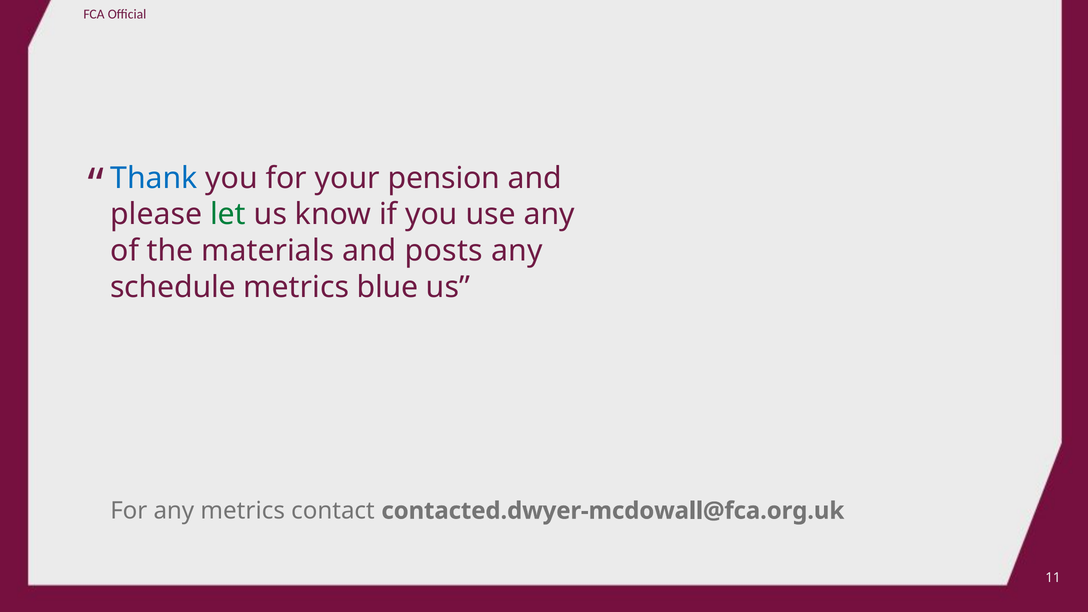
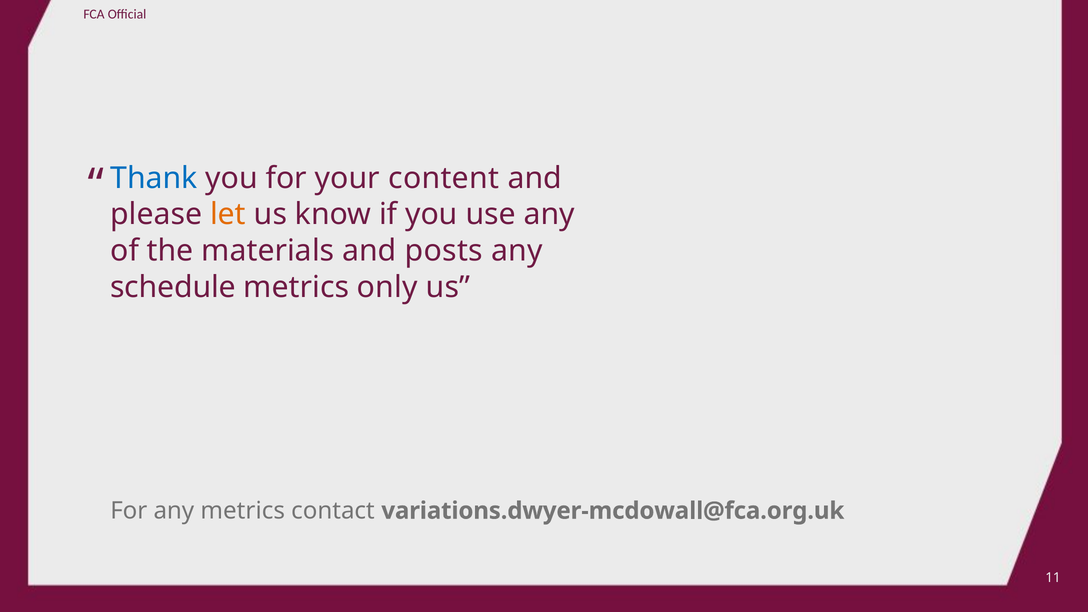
pension: pension -> content
let colour: green -> orange
blue: blue -> only
contacted.dwyer-mcdowall@fca.org.uk: contacted.dwyer-mcdowall@fca.org.uk -> variations.dwyer-mcdowall@fca.org.uk
